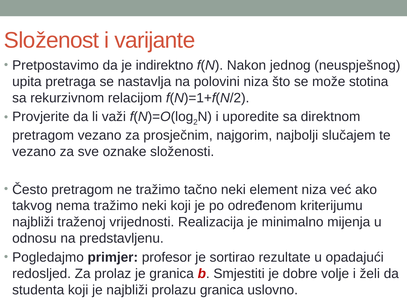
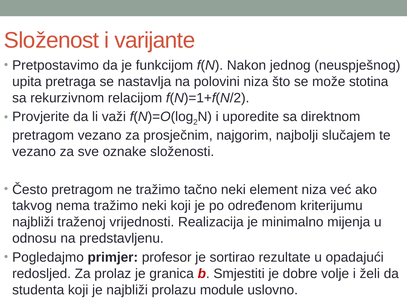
indirektno: indirektno -> funkcijom
prolazu granica: granica -> module
